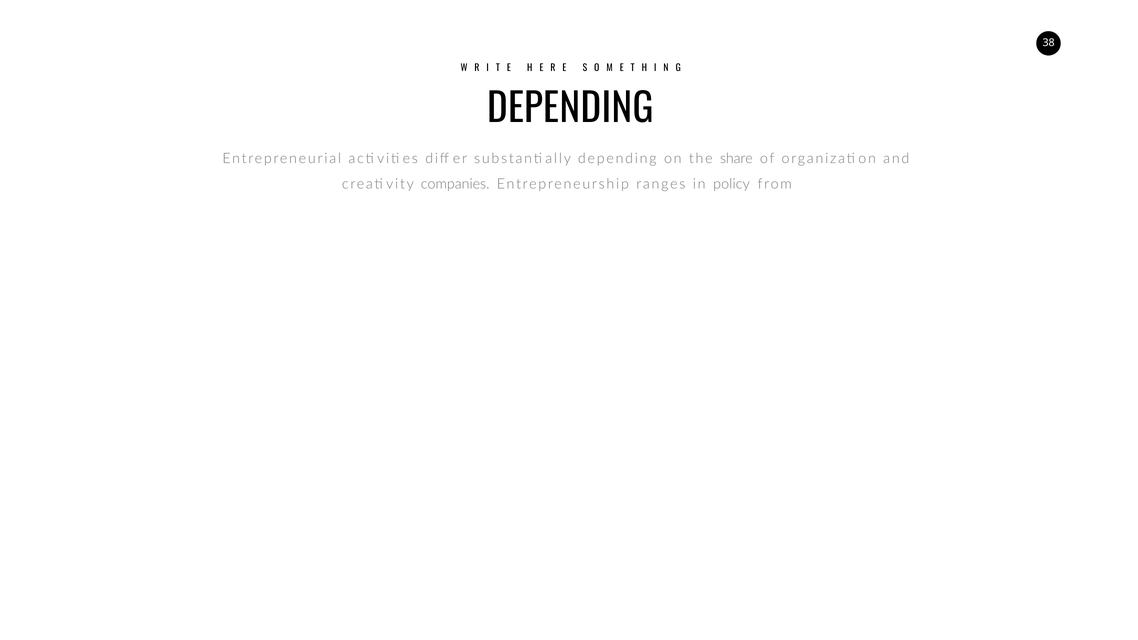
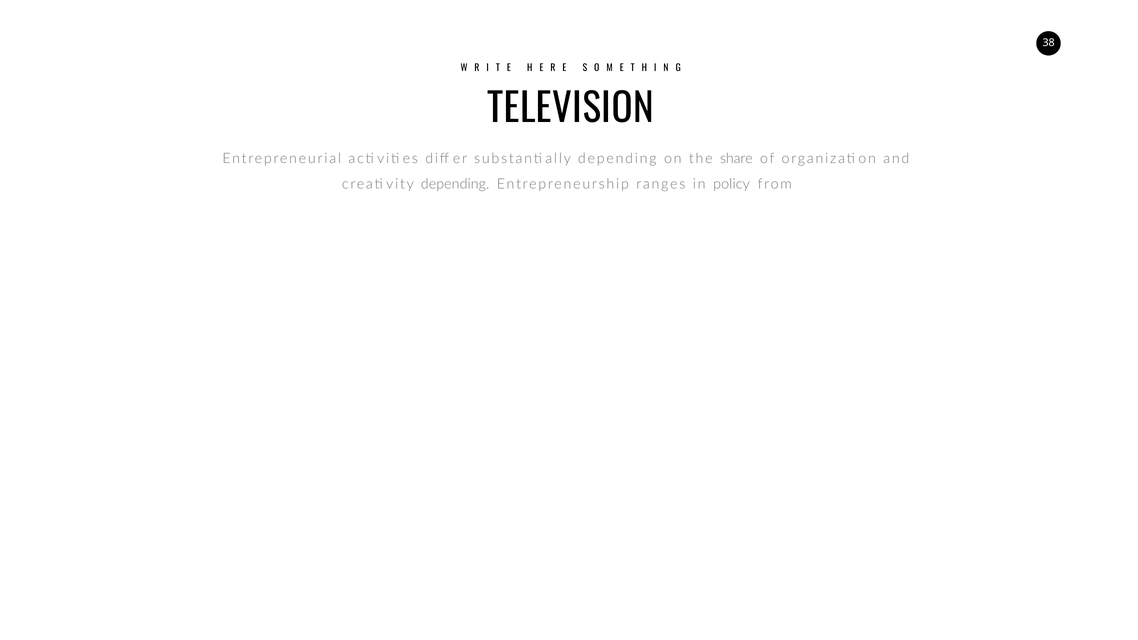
DEPENDING at (570, 109): DEPENDING -> TELEVISION
creativity companies: companies -> depending
